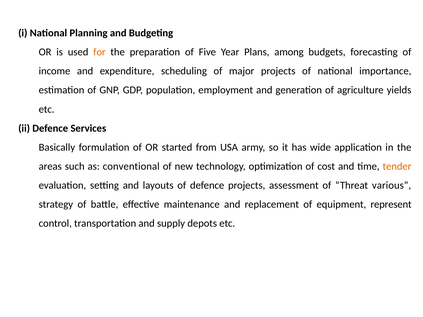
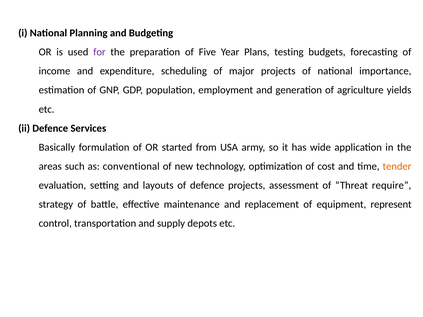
for colour: orange -> purple
among: among -> testing
various: various -> require
